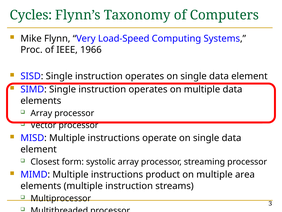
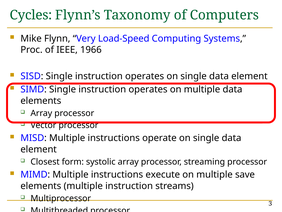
product: product -> execute
area: area -> save
